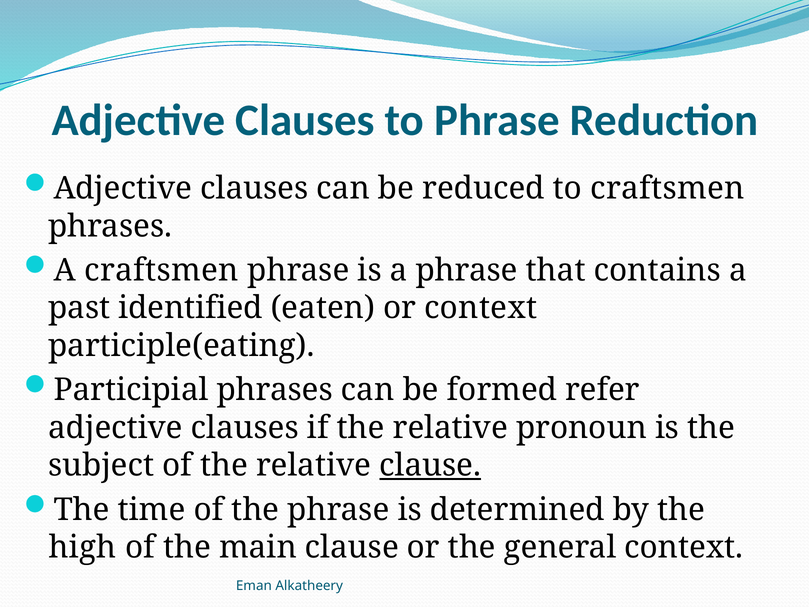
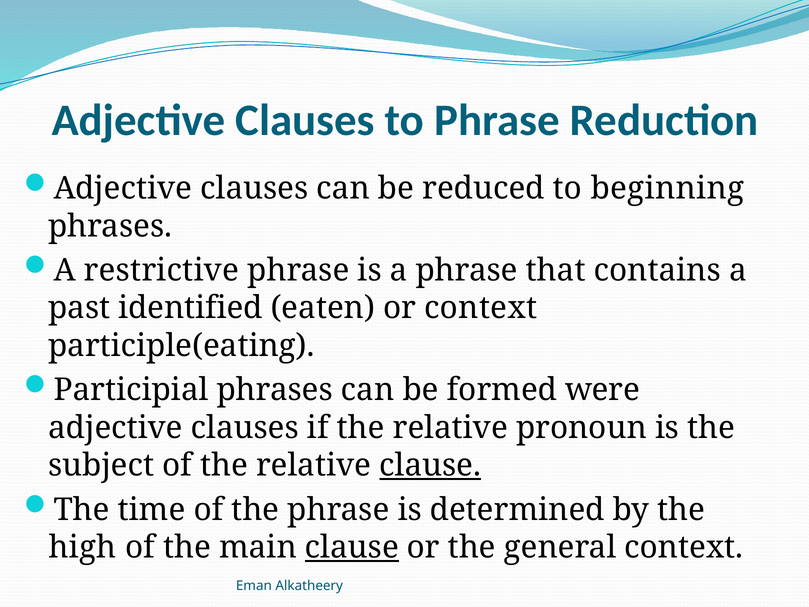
to craftsmen: craftsmen -> beginning
A craftsmen: craftsmen -> restrictive
refer: refer -> were
clause at (352, 547) underline: none -> present
